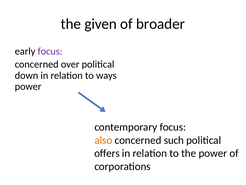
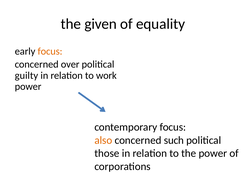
broader: broader -> equality
focus at (50, 51) colour: purple -> orange
down: down -> guilty
ways: ways -> work
offers: offers -> those
